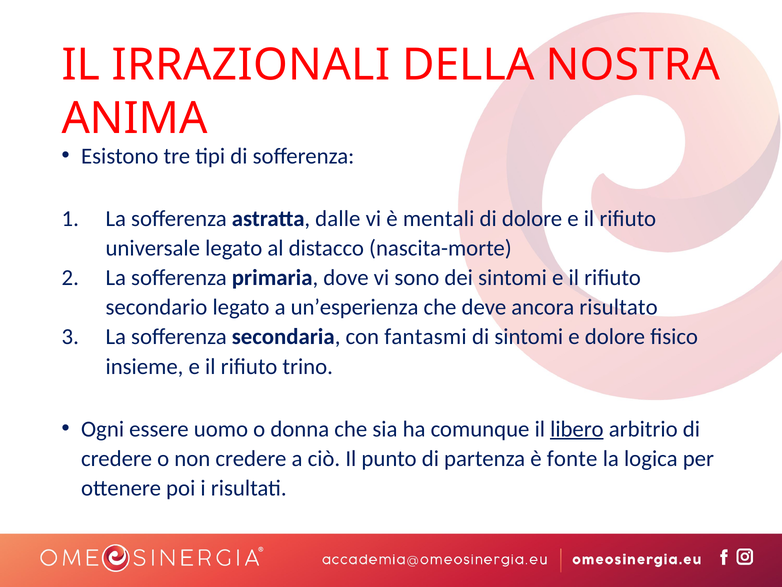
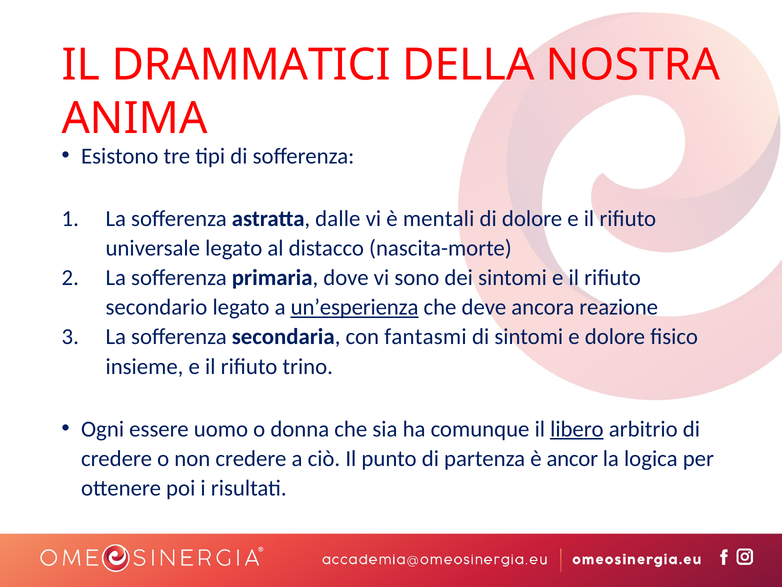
IRRAZIONALI: IRRAZIONALI -> DRAMMATICI
un’esperienza underline: none -> present
risultato: risultato -> reazione
fonte: fonte -> ancor
